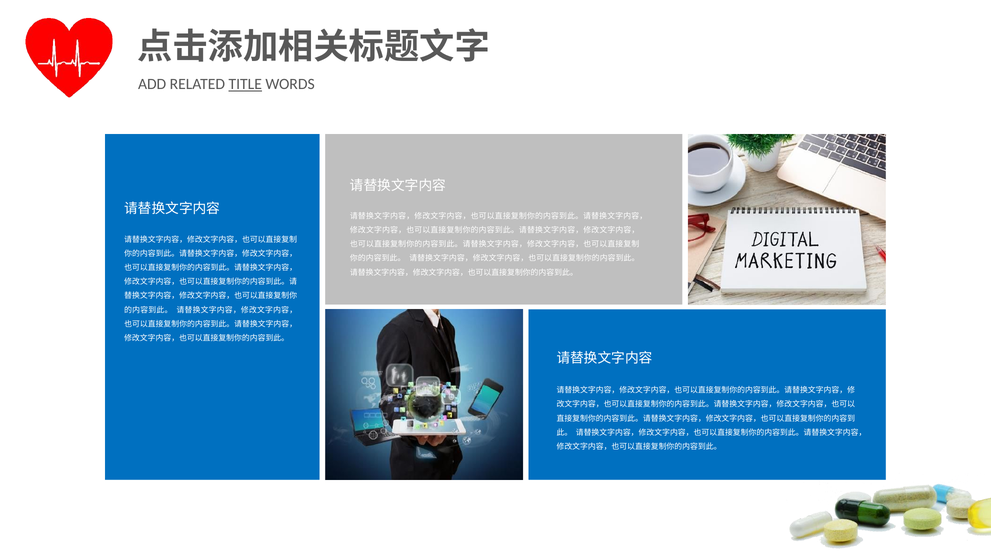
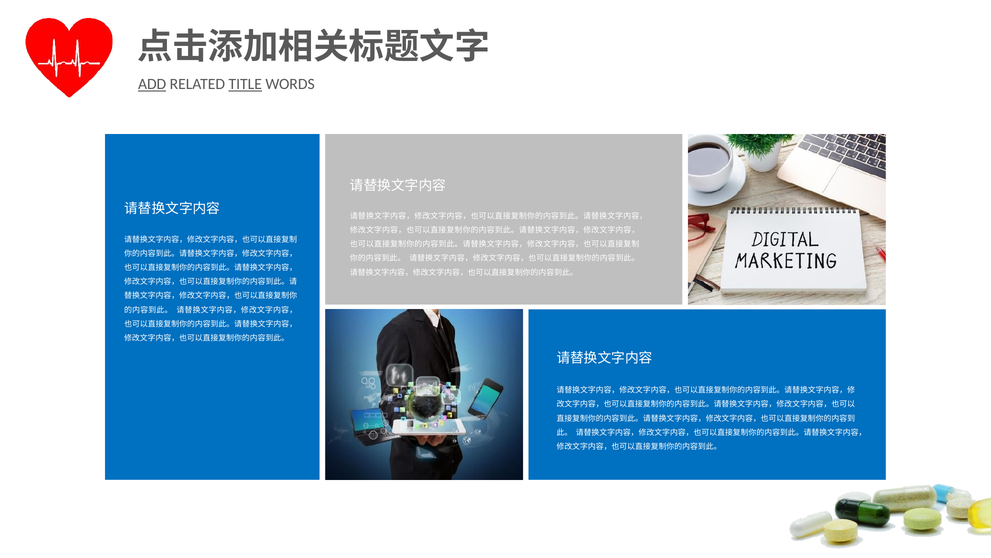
ADD underline: none -> present
